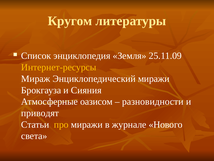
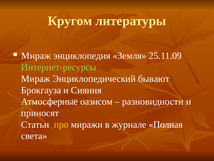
Список at (36, 56): Список -> Мираж
Интернет-ресурсы colour: yellow -> light green
Энциклопедический миражи: миражи -> бывают
приводят: приводят -> приносят
Нового: Нового -> Полная
